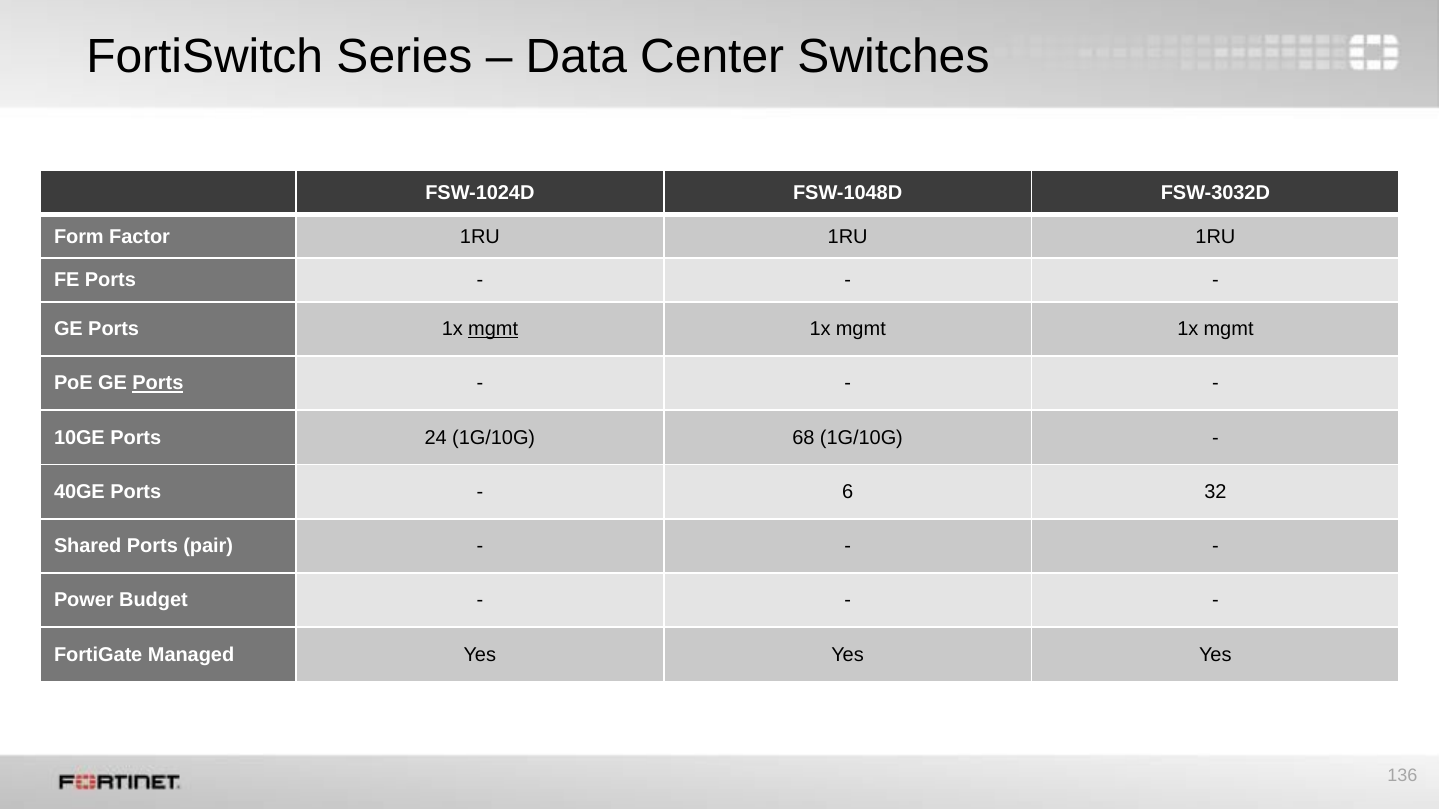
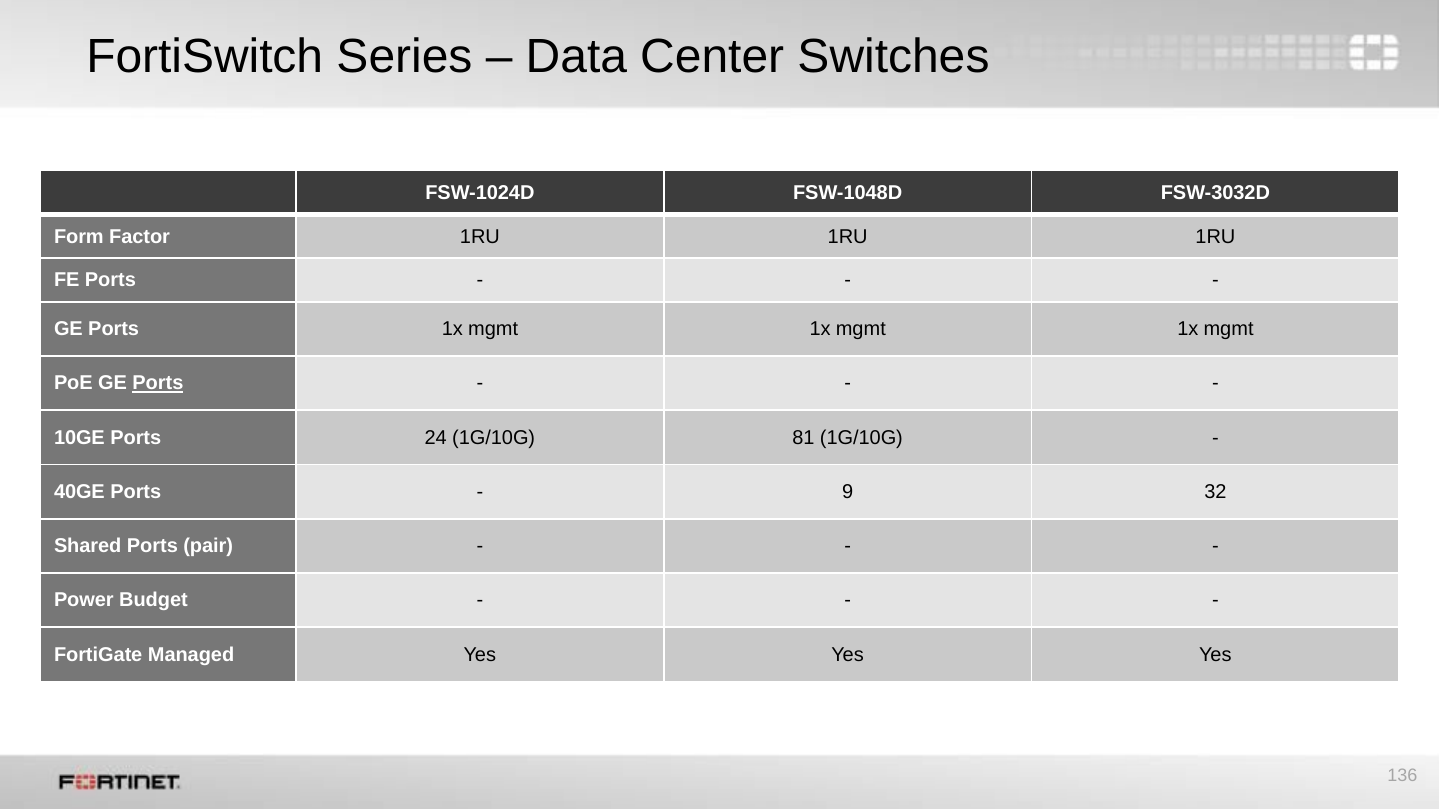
mgmt at (493, 329) underline: present -> none
68: 68 -> 81
6: 6 -> 9
